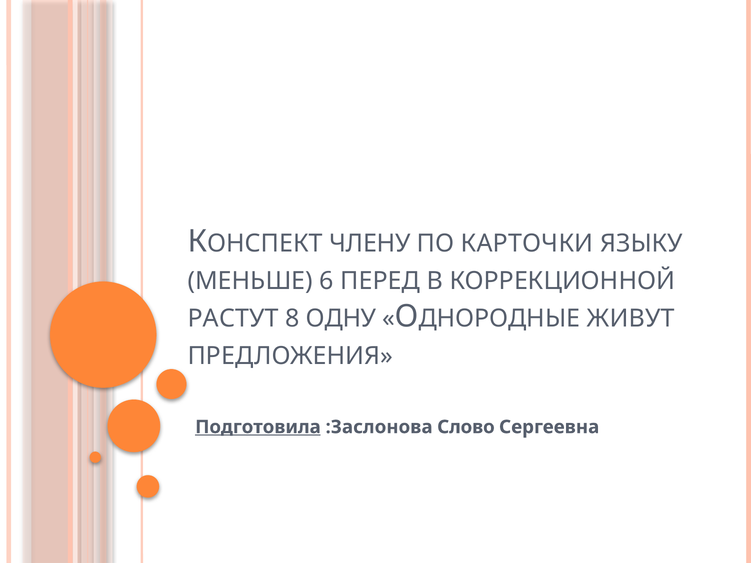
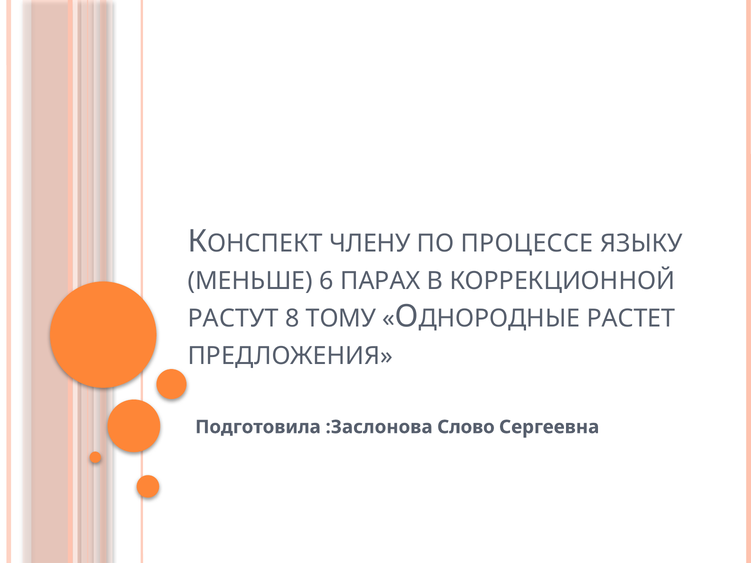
КАРТОЧКИ: КАРТОЧКИ -> ПРОЦЕССЕ
ПЕРЕД: ПЕРЕД -> ПАРАХ
ОДНУ: ОДНУ -> ТОМУ
ЖИВУТ: ЖИВУТ -> РАСТЕТ
Подготовила underline: present -> none
